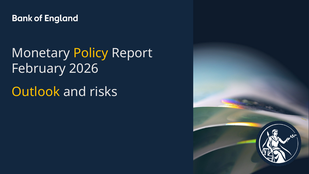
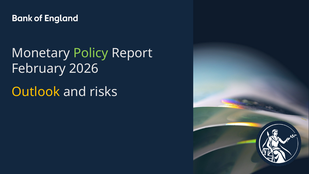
Policy colour: yellow -> light green
